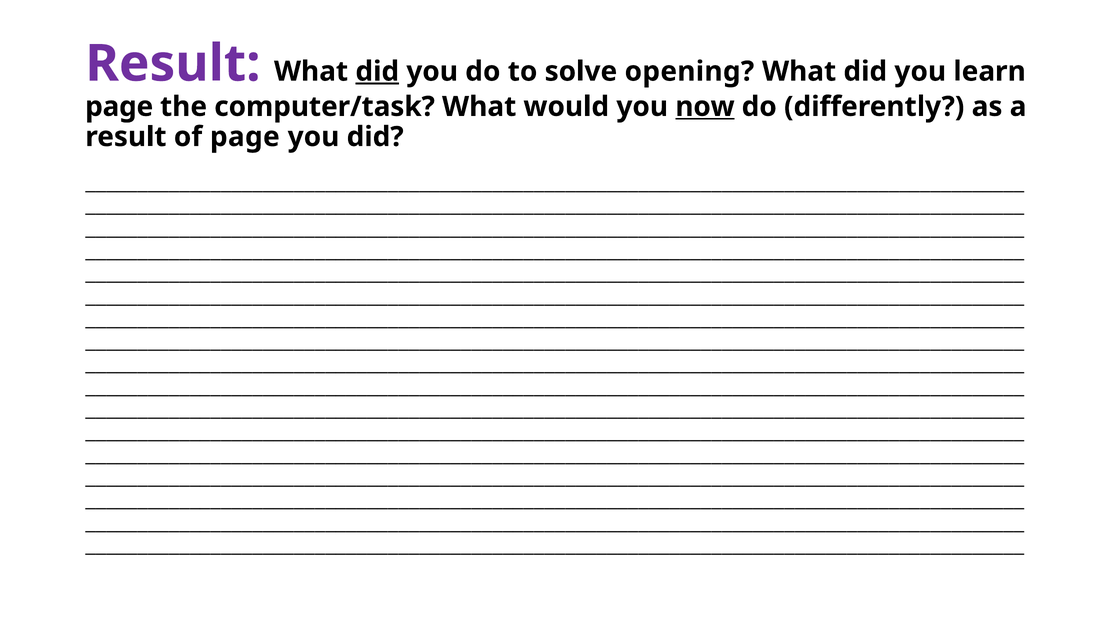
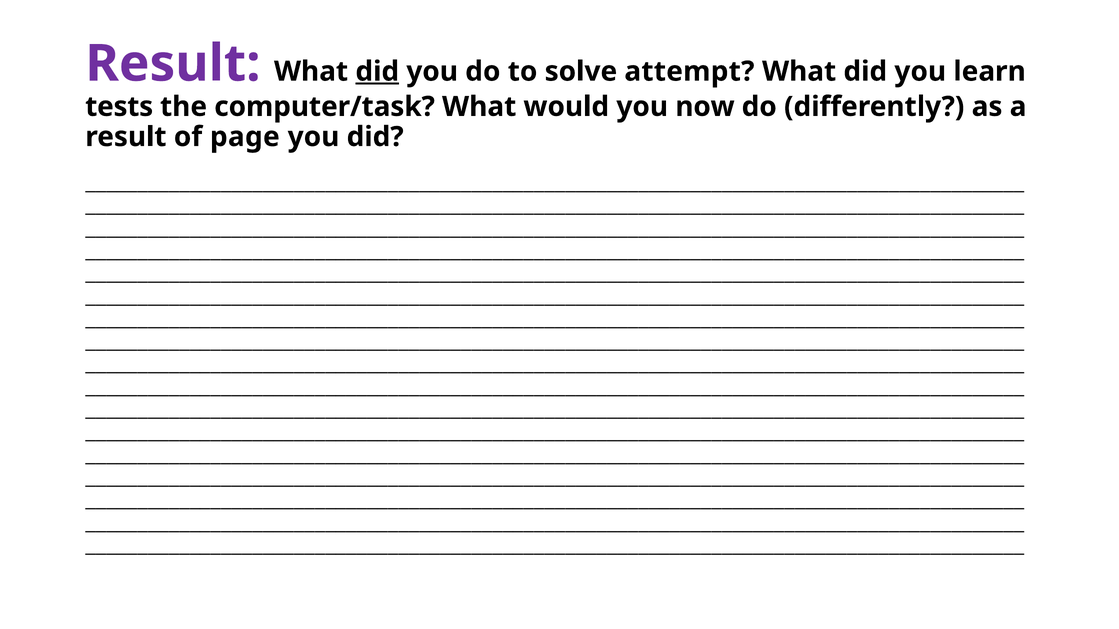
opening: opening -> attempt
page at (119, 107): page -> tests
now underline: present -> none
